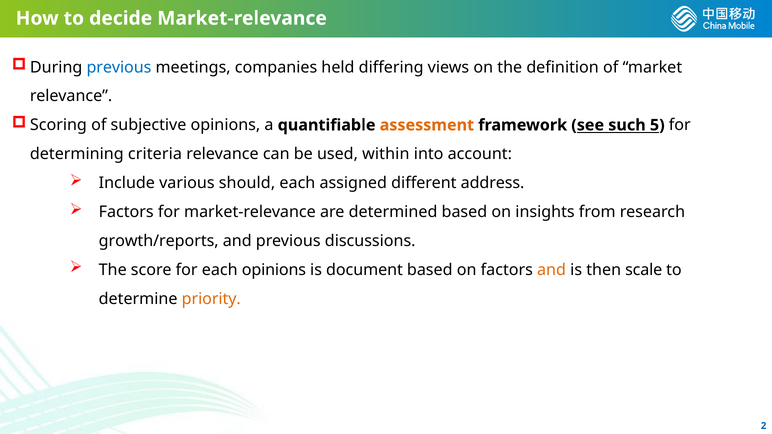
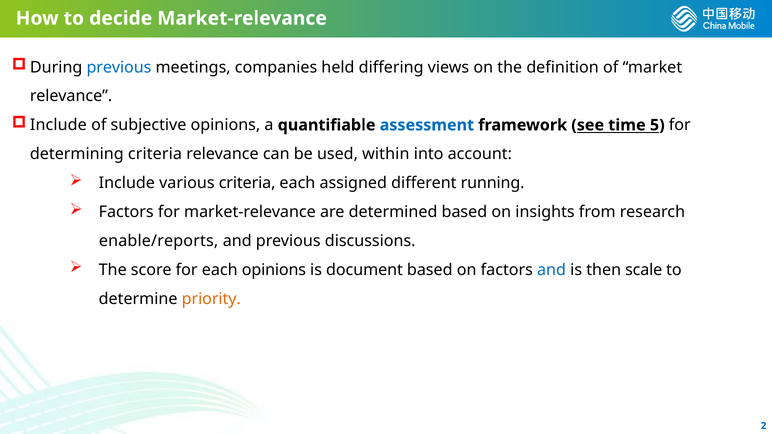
Scoring at (58, 125): Scoring -> Include
assessment colour: orange -> blue
such: such -> time
various should: should -> criteria
address: address -> running
growth/reports: growth/reports -> enable/reports
and at (552, 270) colour: orange -> blue
